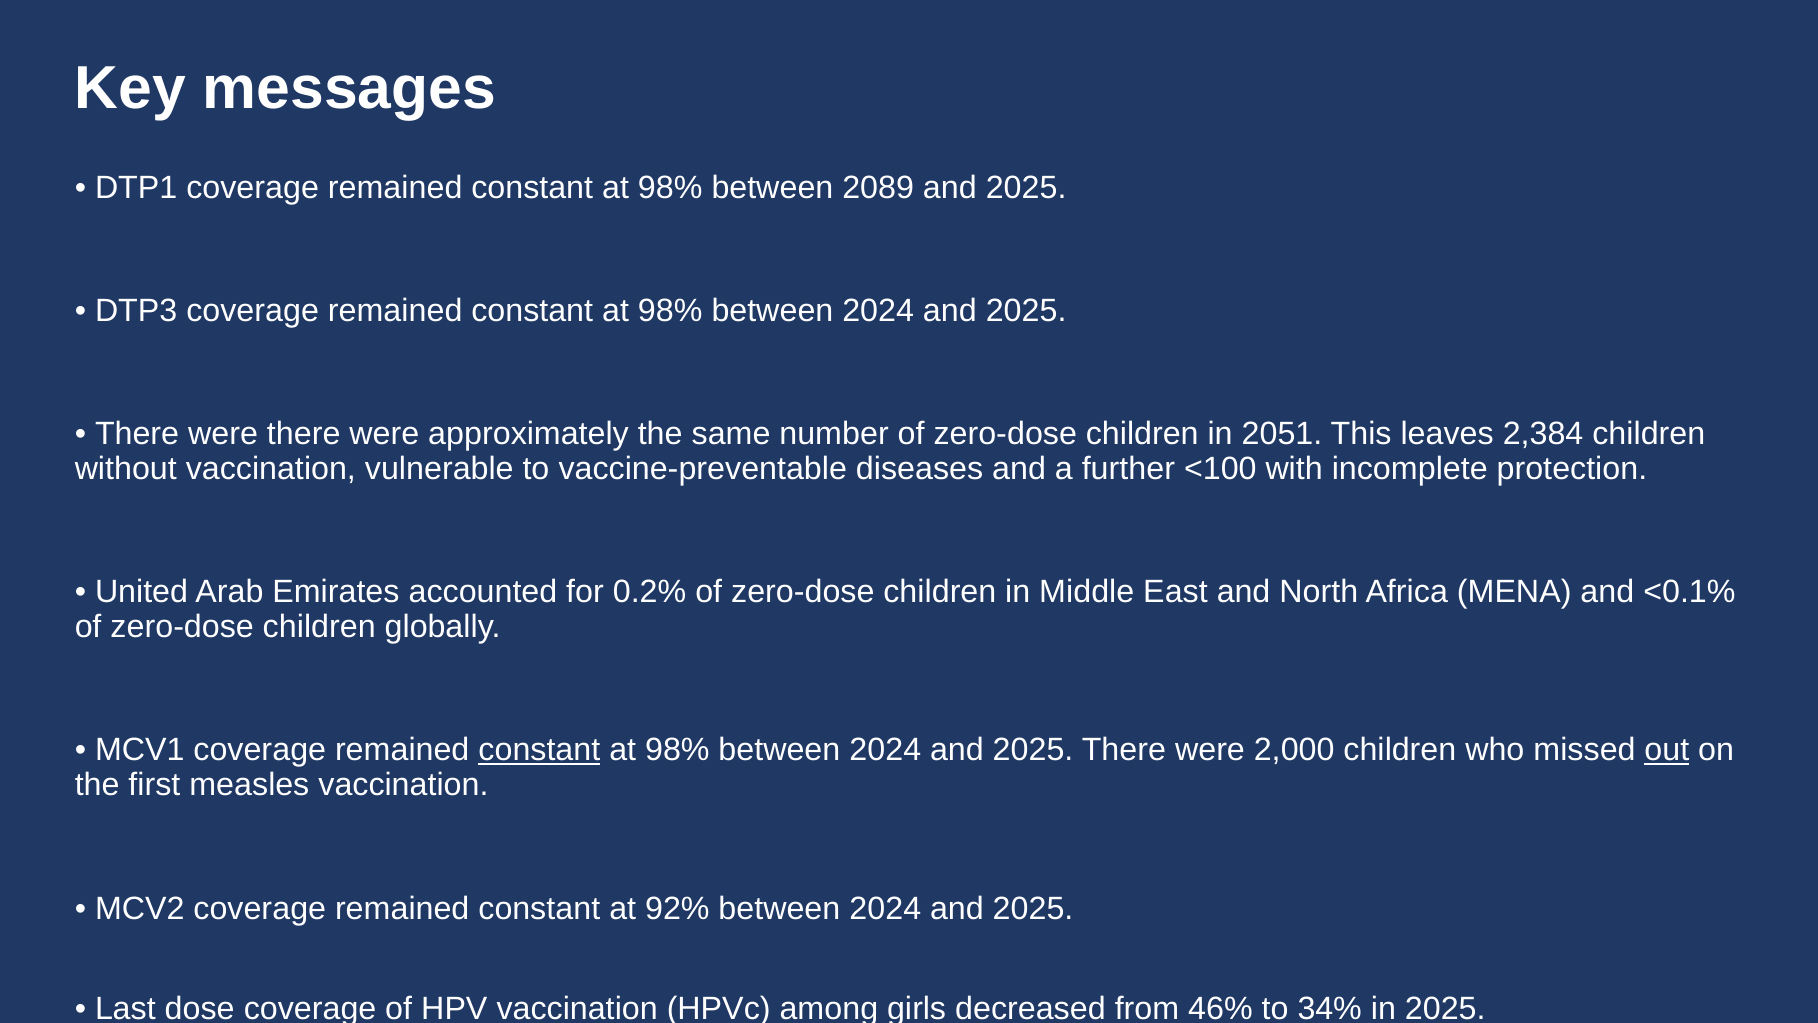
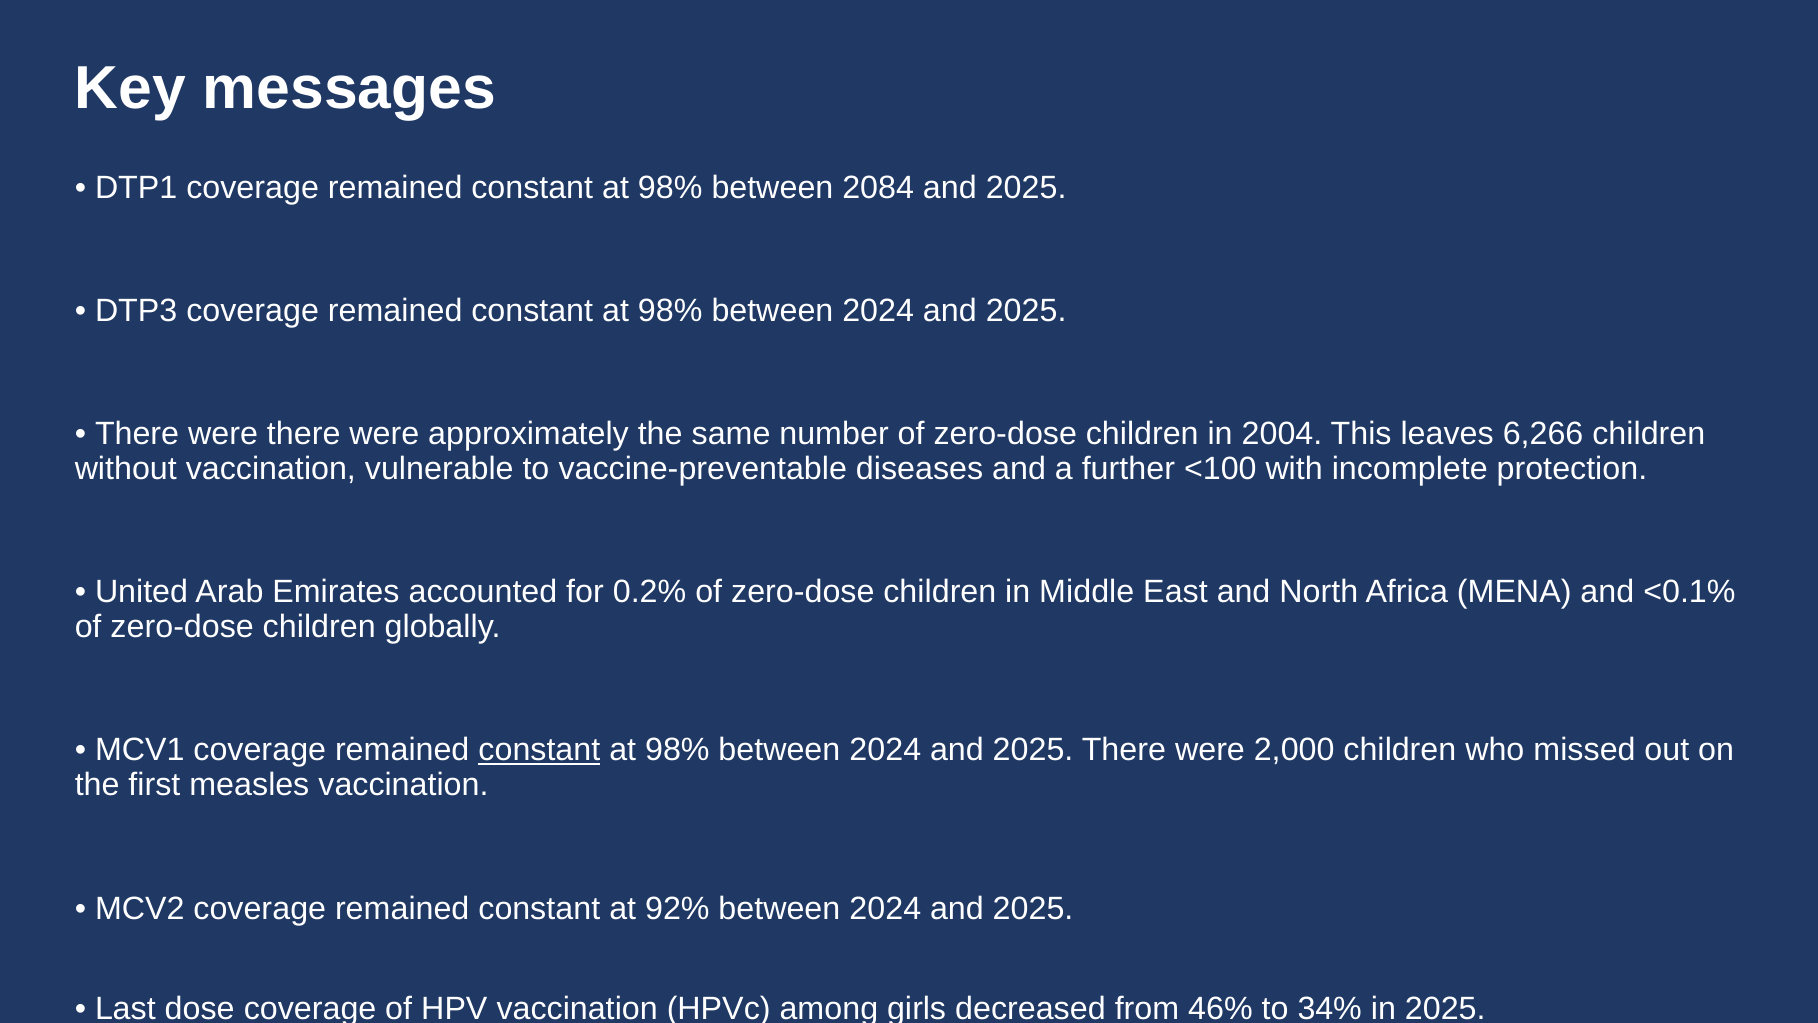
2089: 2089 -> 2084
2051: 2051 -> 2004
2,384: 2,384 -> 6,266
out underline: present -> none
